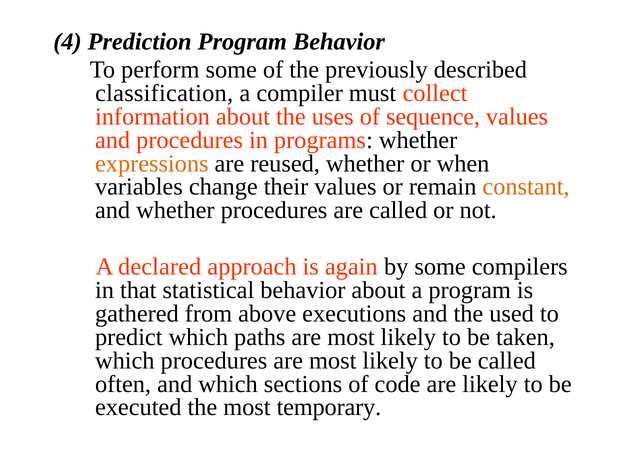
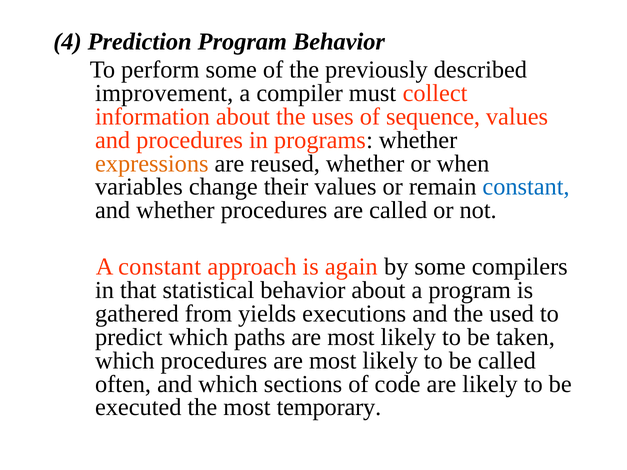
classification: classification -> improvement
constant at (526, 187) colour: orange -> blue
A declared: declared -> constant
above: above -> yields
